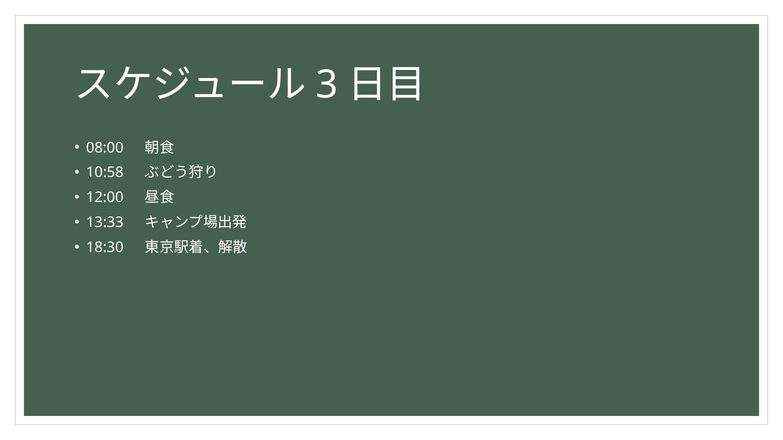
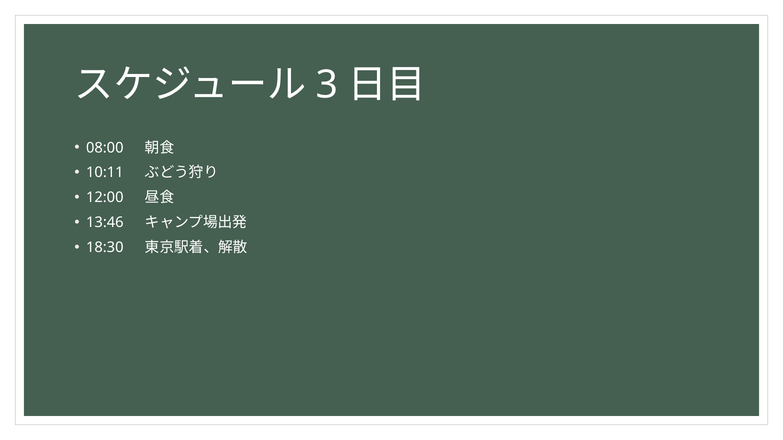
10:58: 10:58 -> 10:11
13:33: 13:33 -> 13:46
